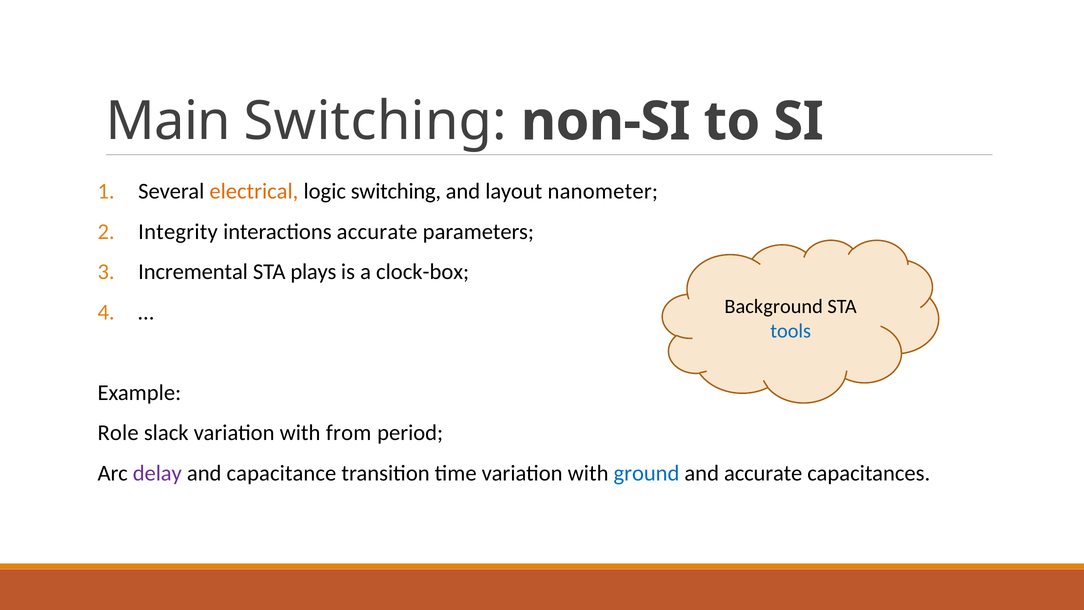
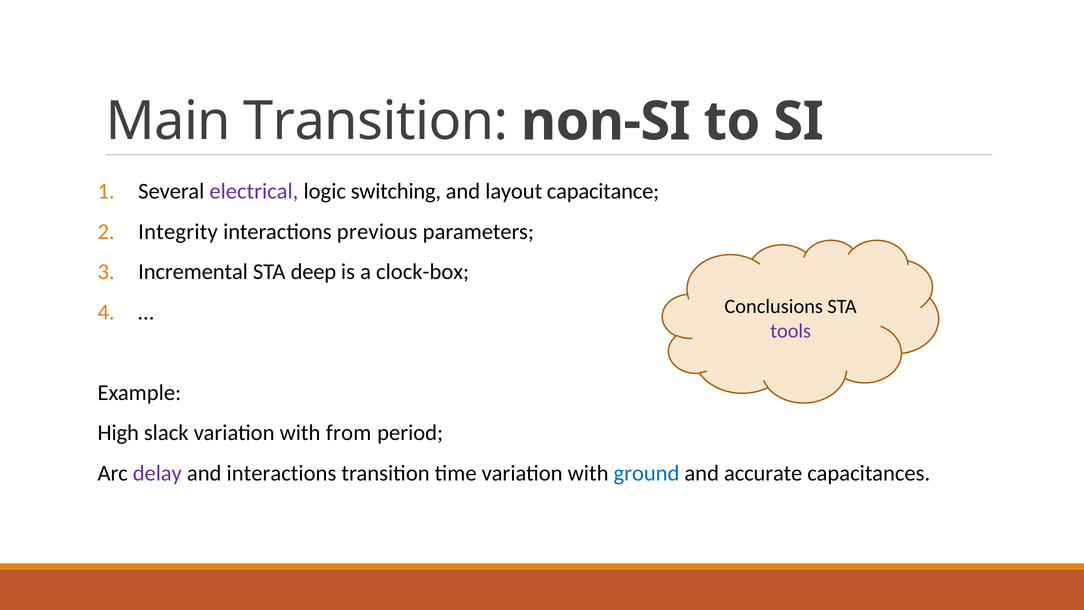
Main Switching: Switching -> Transition
electrical colour: orange -> purple
nanometer: nanometer -> capacitance
interactions accurate: accurate -> previous
plays: plays -> deep
Background: Background -> Conclusions
tools colour: blue -> purple
Role: Role -> High
and capacitance: capacitance -> interactions
